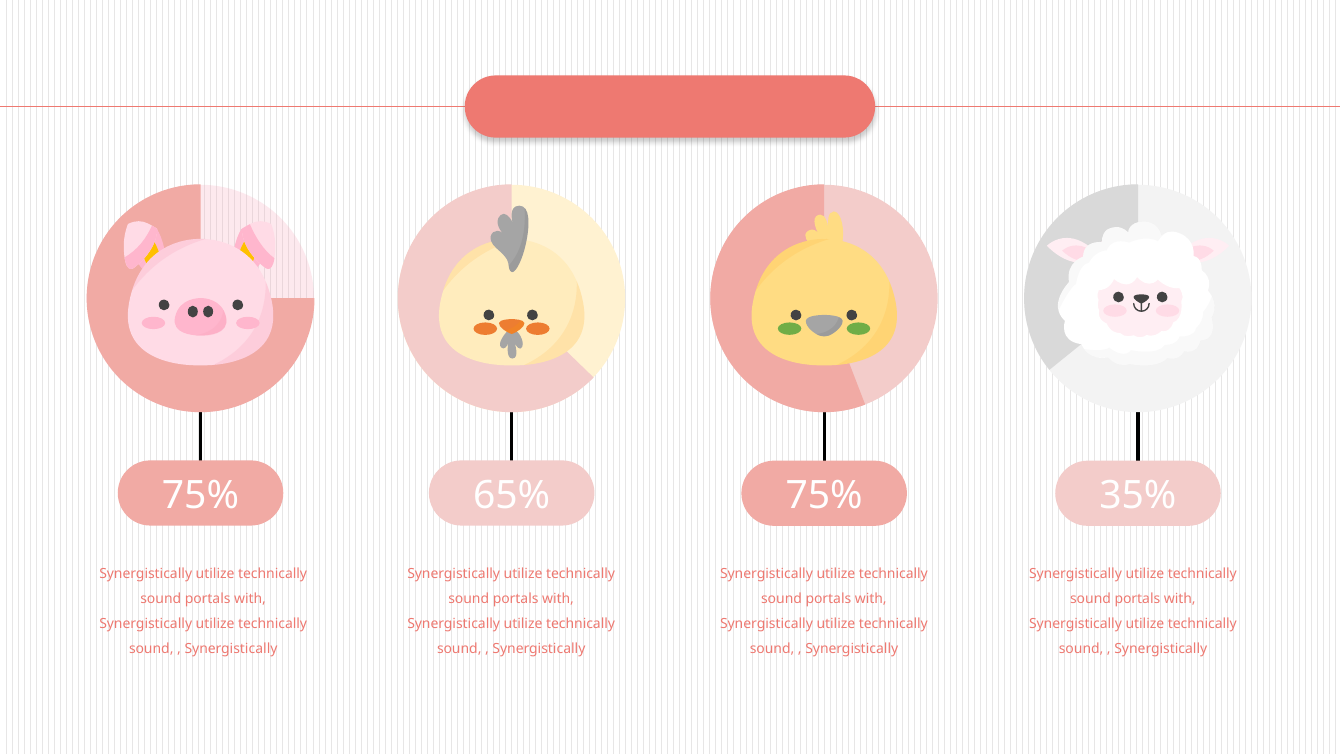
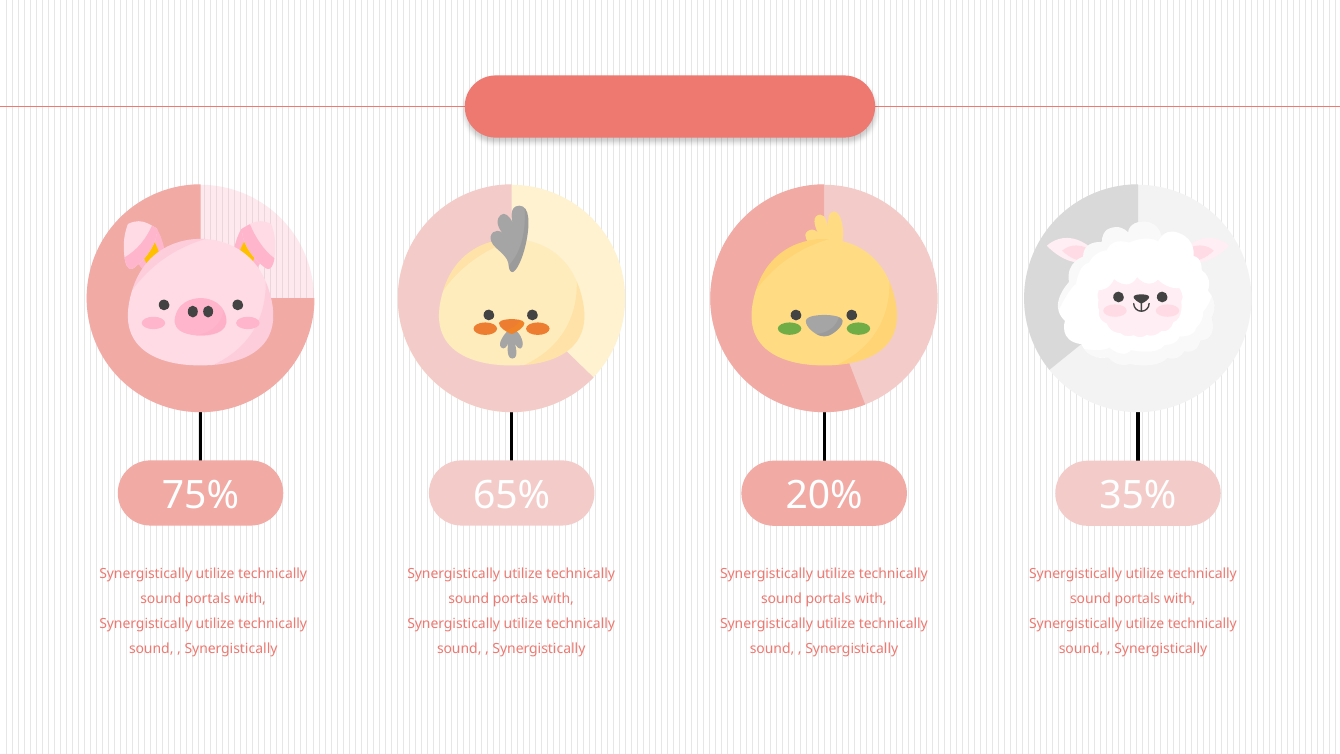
65% 75%: 75% -> 20%
